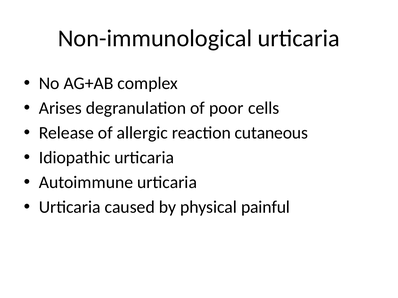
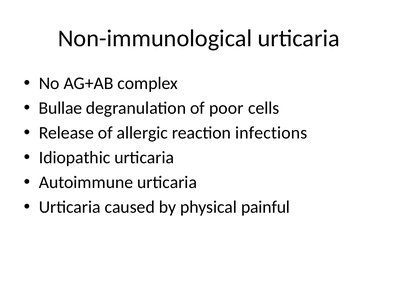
Arises: Arises -> Bullae
cutaneous: cutaneous -> infections
